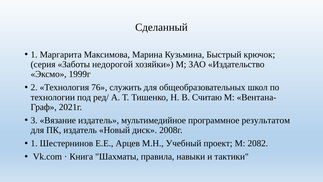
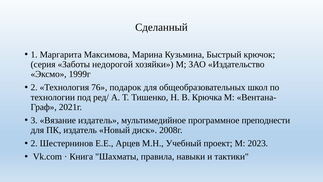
служить: служить -> подарок
Считаю: Считаю -> Крючка
результатом: результатом -> преподнести
1 at (34, 143): 1 -> 2
2082: 2082 -> 2023
